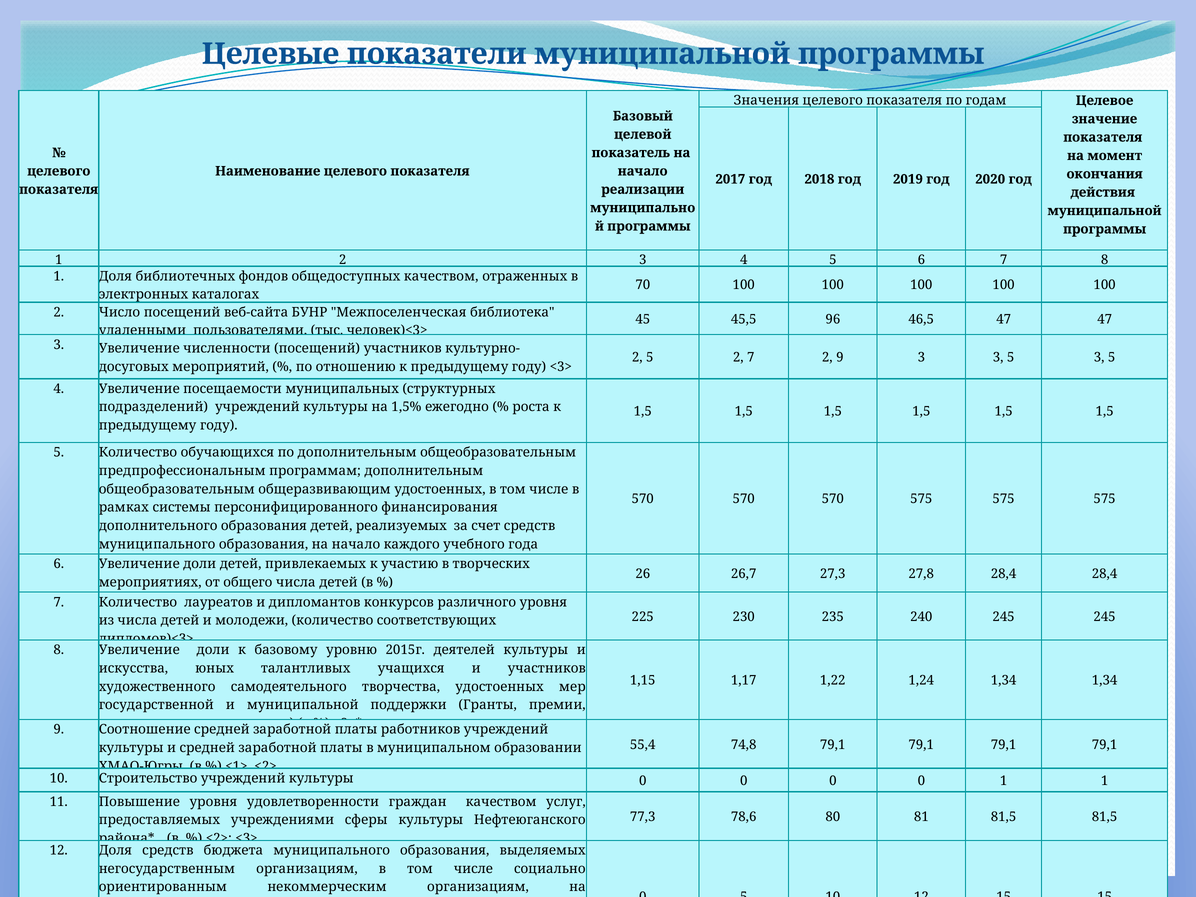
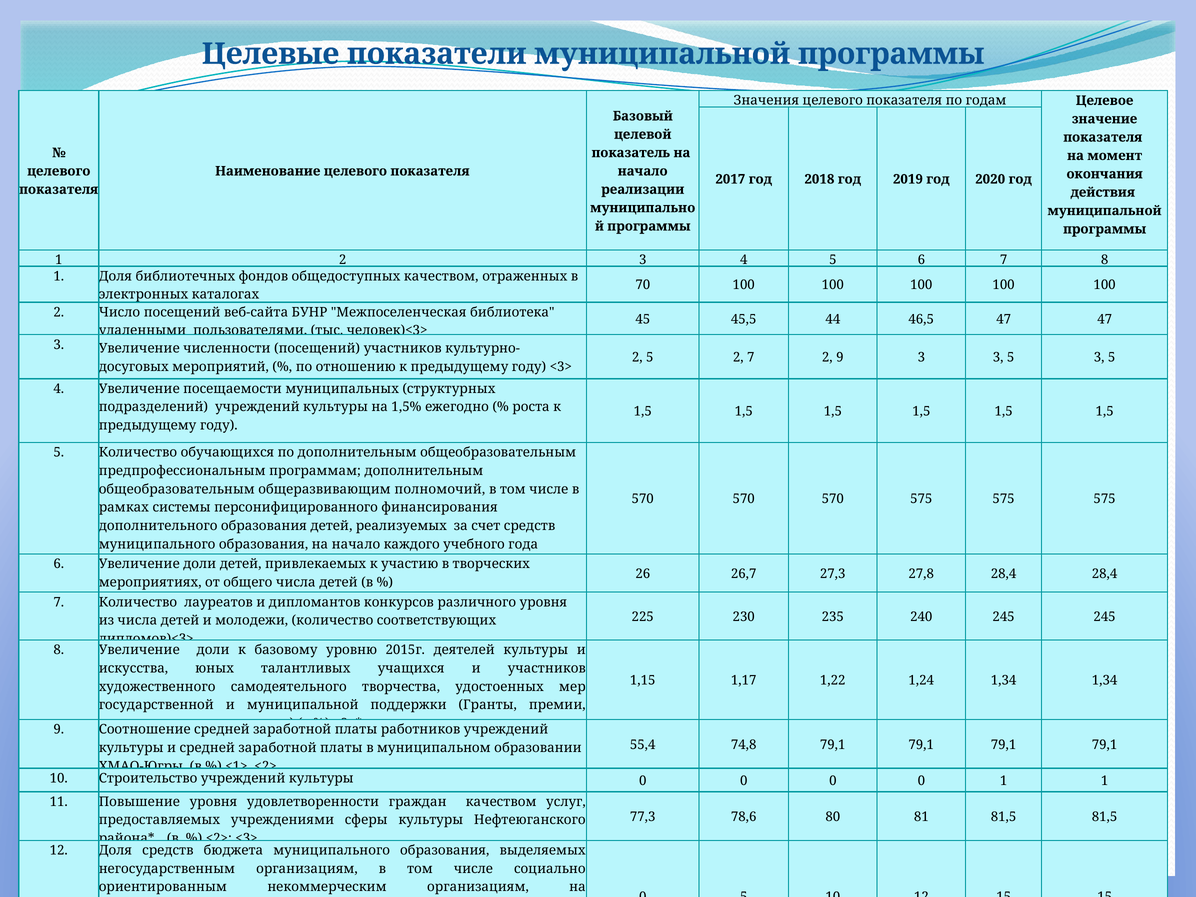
96: 96 -> 44
общеразвивающим удостоенных: удостоенных -> полномочий
